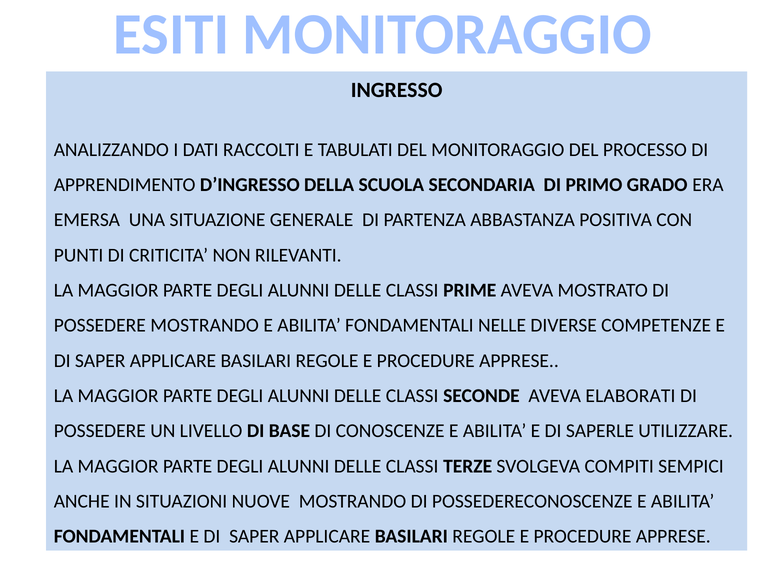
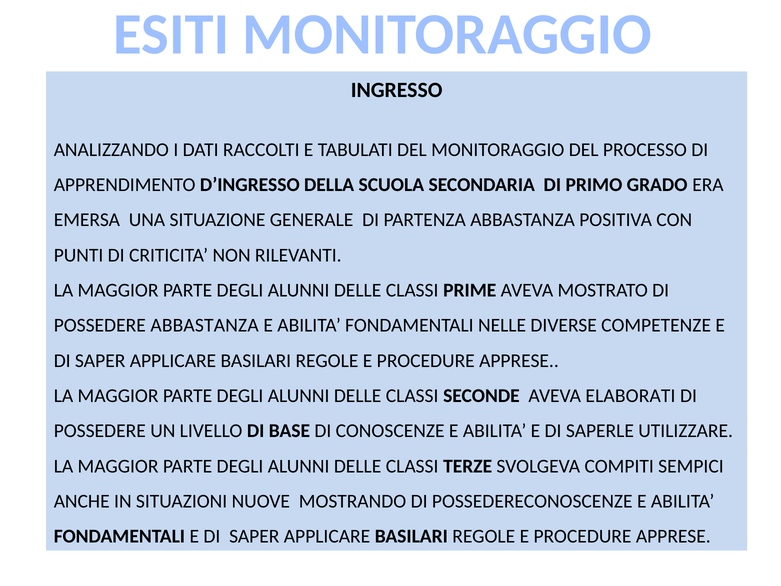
POSSEDERE MOSTRANDO: MOSTRANDO -> ABBASTANZA
